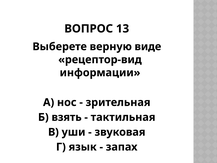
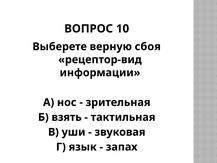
13: 13 -> 10
виде: виде -> сбоя
